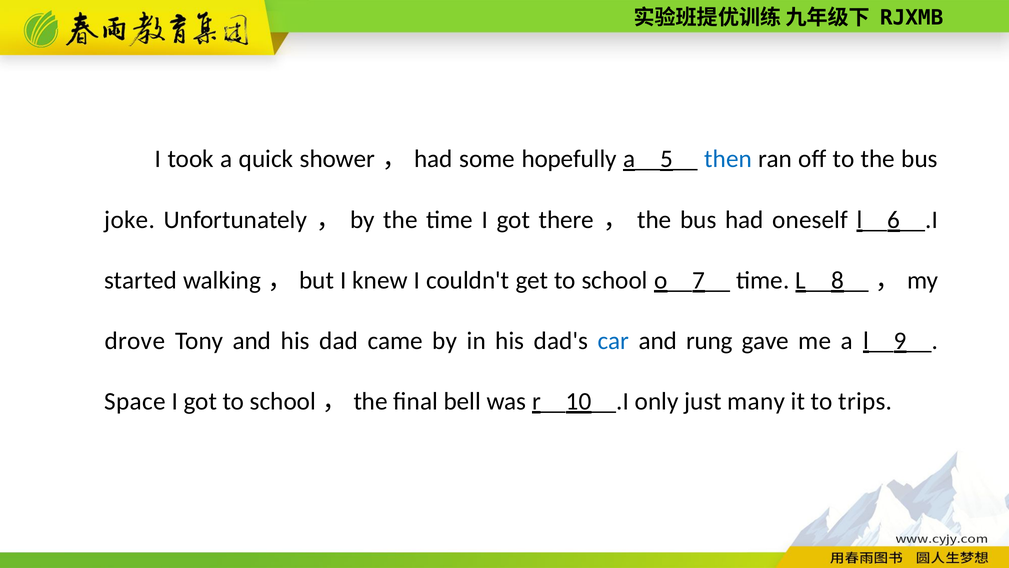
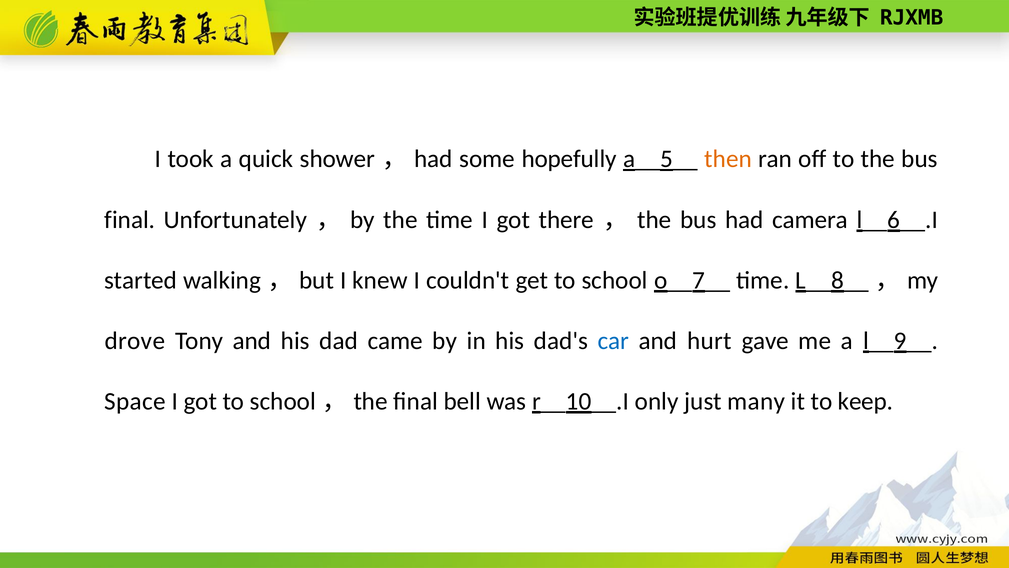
then colour: blue -> orange
joke at (130, 220): joke -> final
oneself: oneself -> camera
rung: rung -> hurt
trips: trips -> keep
